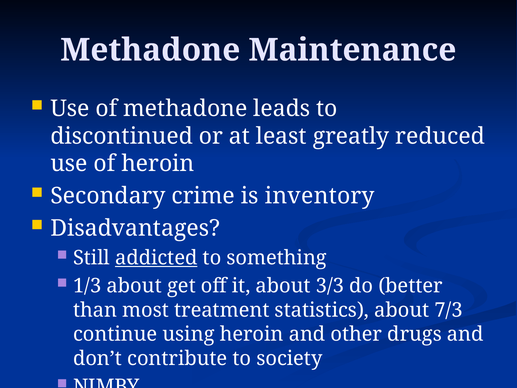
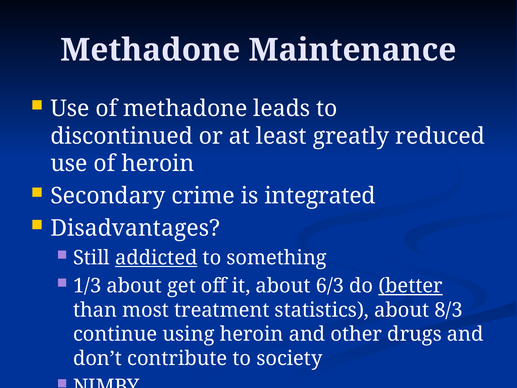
inventory: inventory -> integrated
3/3: 3/3 -> 6/3
better underline: none -> present
7/3: 7/3 -> 8/3
